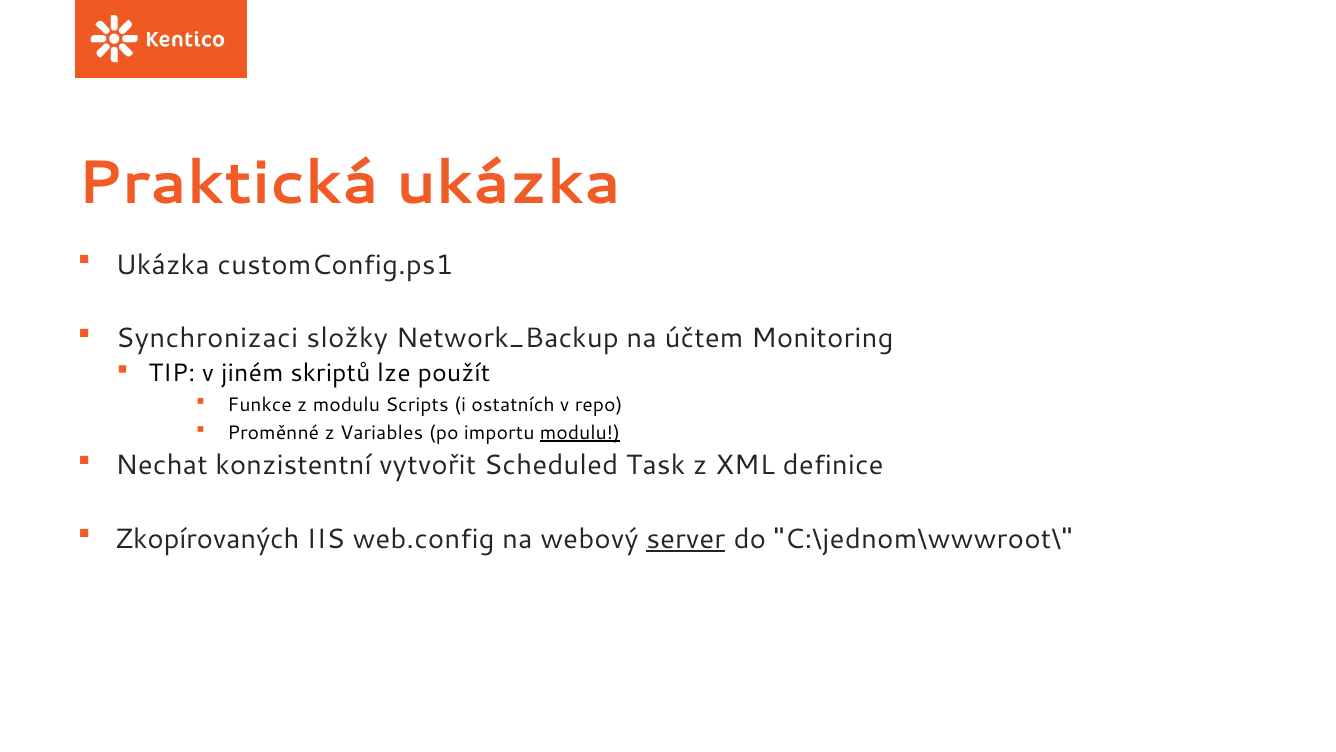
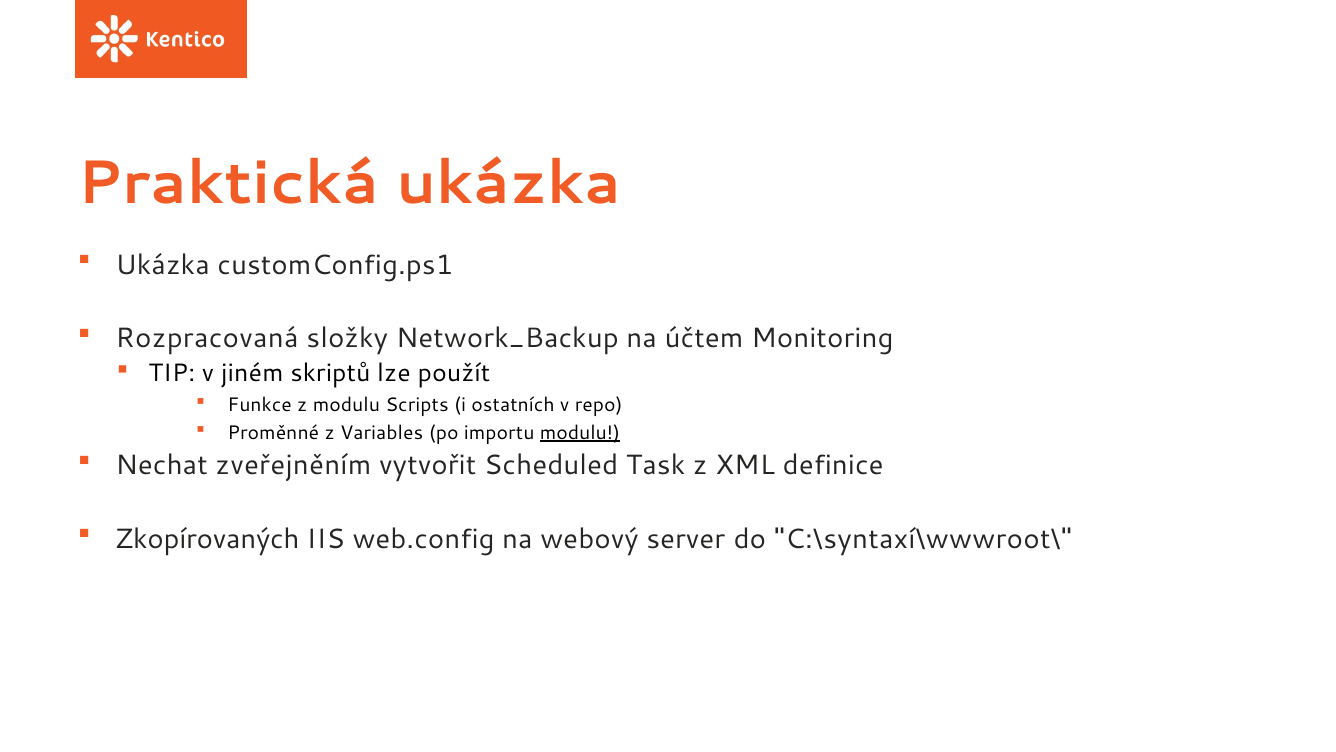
Synchronizaci: Synchronizaci -> Rozpracovaná
konzistentní: konzistentní -> zveřejněním
server underline: present -> none
C:\jednom\wwwroot\: C:\jednom\wwwroot\ -> C:\syntaxí\wwwroot\
